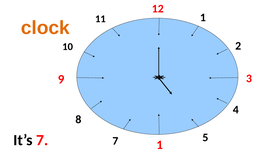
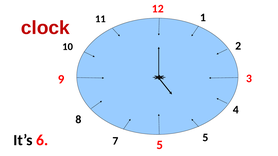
clock colour: orange -> red
It’s 7: 7 -> 6
7 1: 1 -> 5
